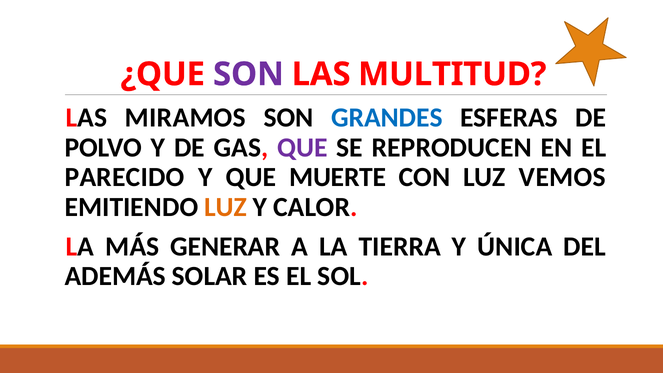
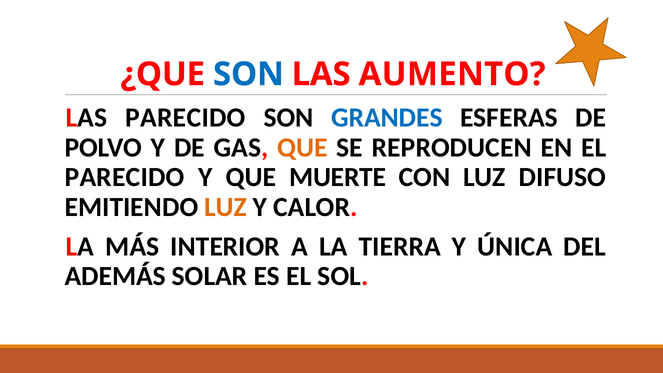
SON at (248, 74) colour: purple -> blue
MULTITUD: MULTITUD -> AUMENTO
LAS MIRAMOS: MIRAMOS -> PARECIDO
QUE at (302, 147) colour: purple -> orange
VEMOS: VEMOS -> DIFUSO
GENERAR: GENERAR -> INTERIOR
